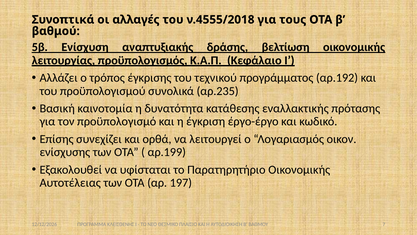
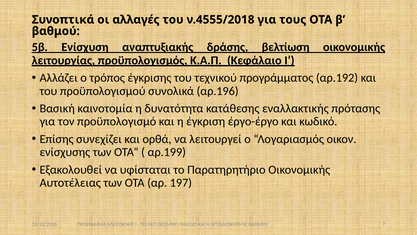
αρ.235: αρ.235 -> αρ.196
